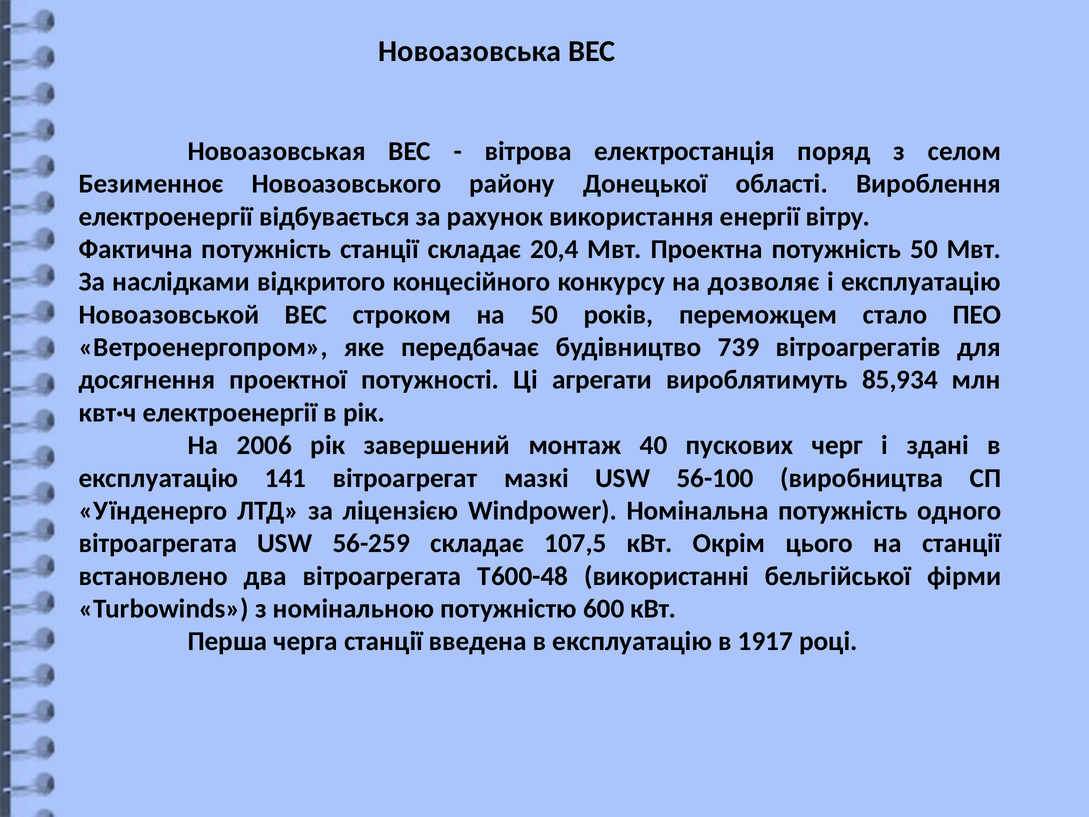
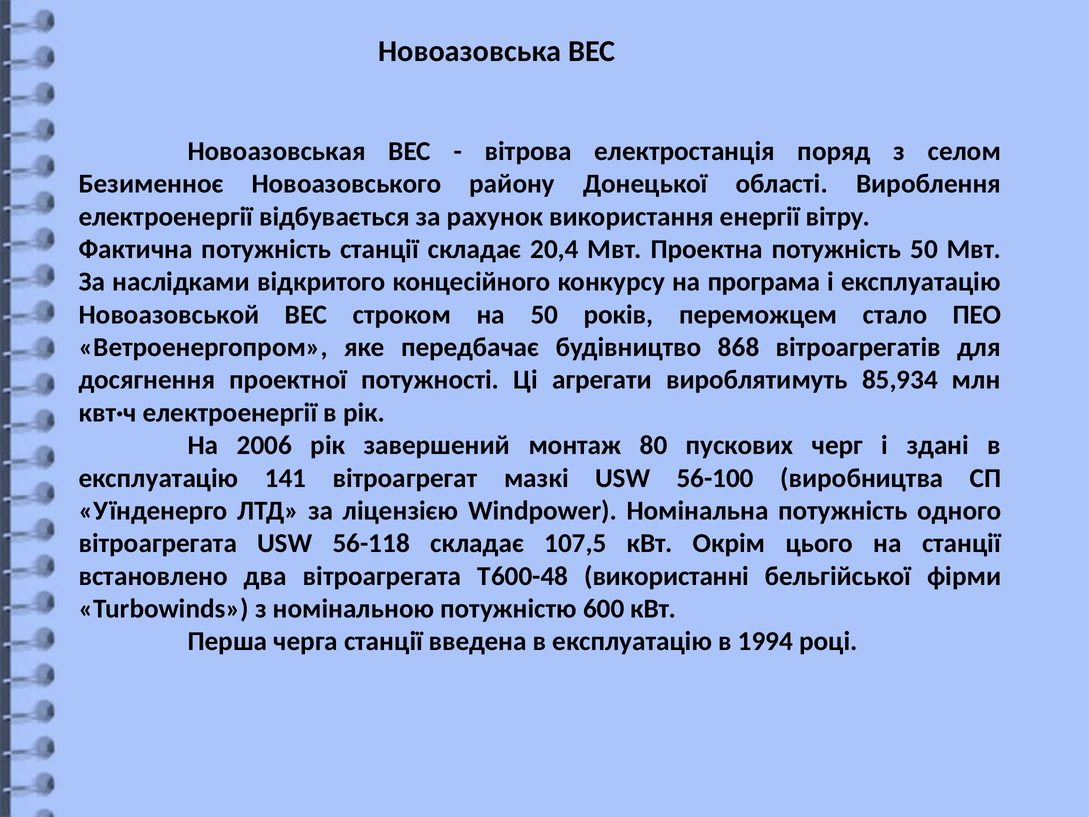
дозволяє: дозволяє -> програма
739: 739 -> 868
40: 40 -> 80
56-259: 56-259 -> 56-118
1917: 1917 -> 1994
